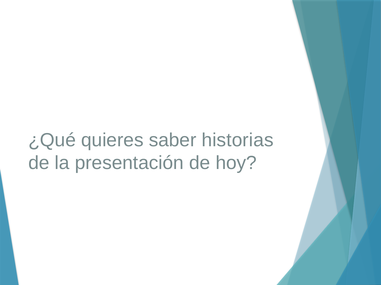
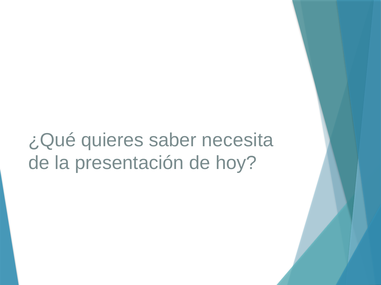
historias: historias -> necesita
